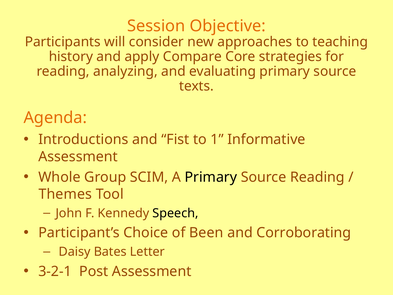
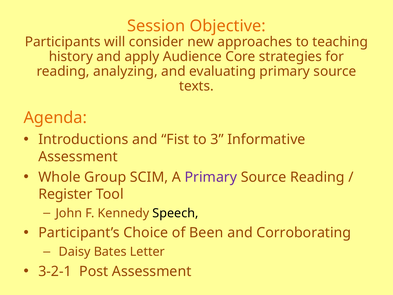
Compare: Compare -> Audience
1: 1 -> 3
Primary at (211, 177) colour: black -> purple
Themes: Themes -> Register
